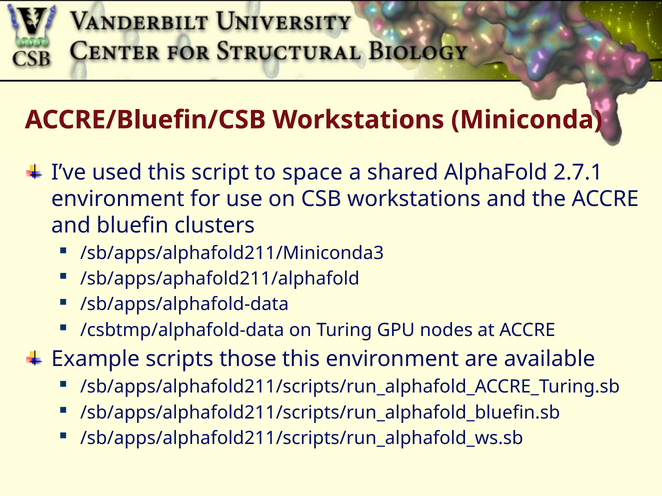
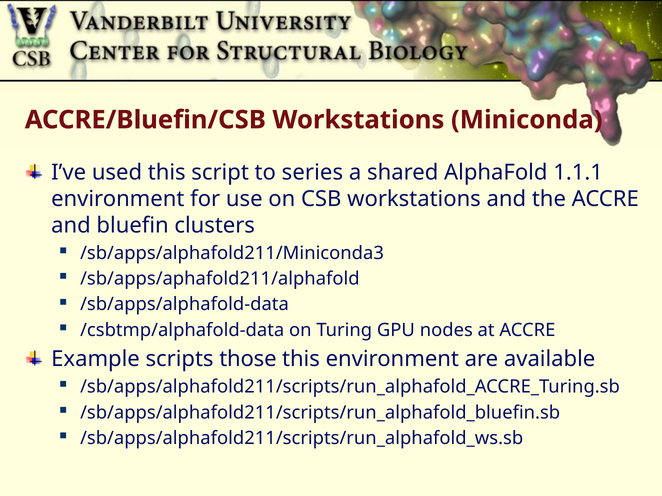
space: space -> series
2.7.1: 2.7.1 -> 1.1.1
